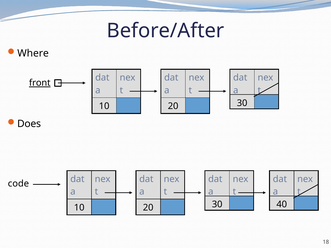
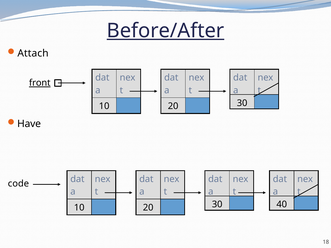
Before/After underline: none -> present
Where: Where -> Attach
Does: Does -> Have
